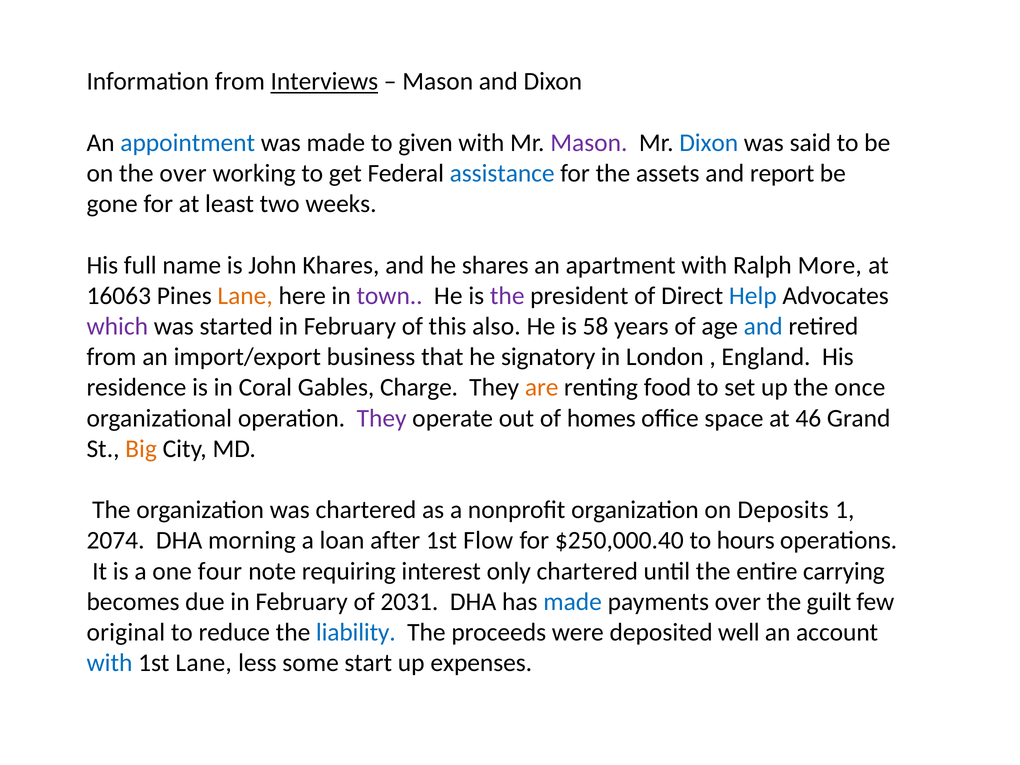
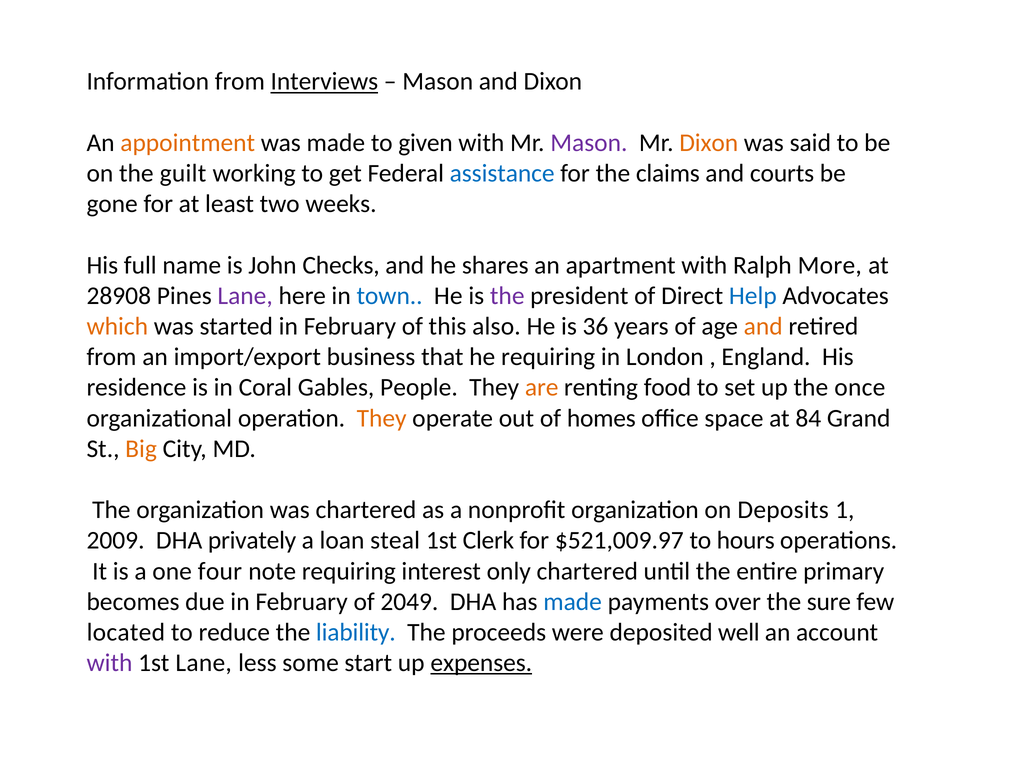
appointment colour: blue -> orange
Dixon at (709, 143) colour: blue -> orange
the over: over -> guilt
assets: assets -> claims
report: report -> courts
Khares: Khares -> Checks
16063: 16063 -> 28908
Lane at (245, 296) colour: orange -> purple
town colour: purple -> blue
which colour: purple -> orange
58: 58 -> 36
and at (763, 326) colour: blue -> orange
he signatory: signatory -> requiring
Charge: Charge -> People
They at (382, 418) colour: purple -> orange
46: 46 -> 84
2074: 2074 -> 2009
morning: morning -> privately
after: after -> steal
Flow: Flow -> Clerk
$250,000.40: $250,000.40 -> $521,009.97
carrying: carrying -> primary
2031: 2031 -> 2049
guilt: guilt -> sure
original: original -> located
with at (109, 663) colour: blue -> purple
expenses underline: none -> present
